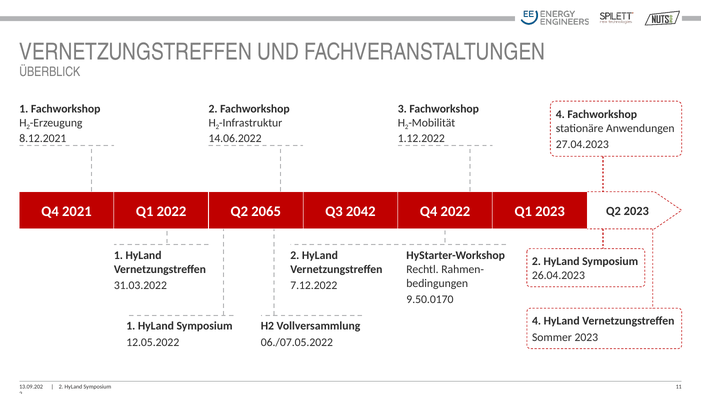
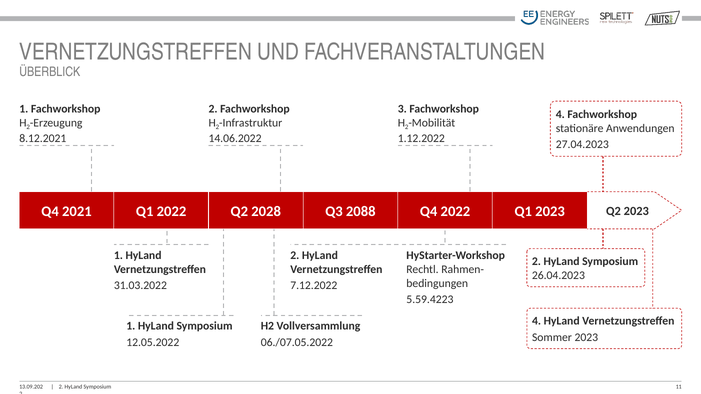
2065: 2065 -> 2028
2042: 2042 -> 2088
9.50.0170: 9.50.0170 -> 5.59.4223
